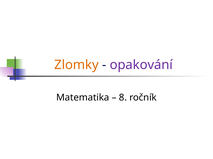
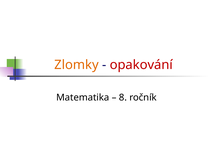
opakování colour: purple -> red
